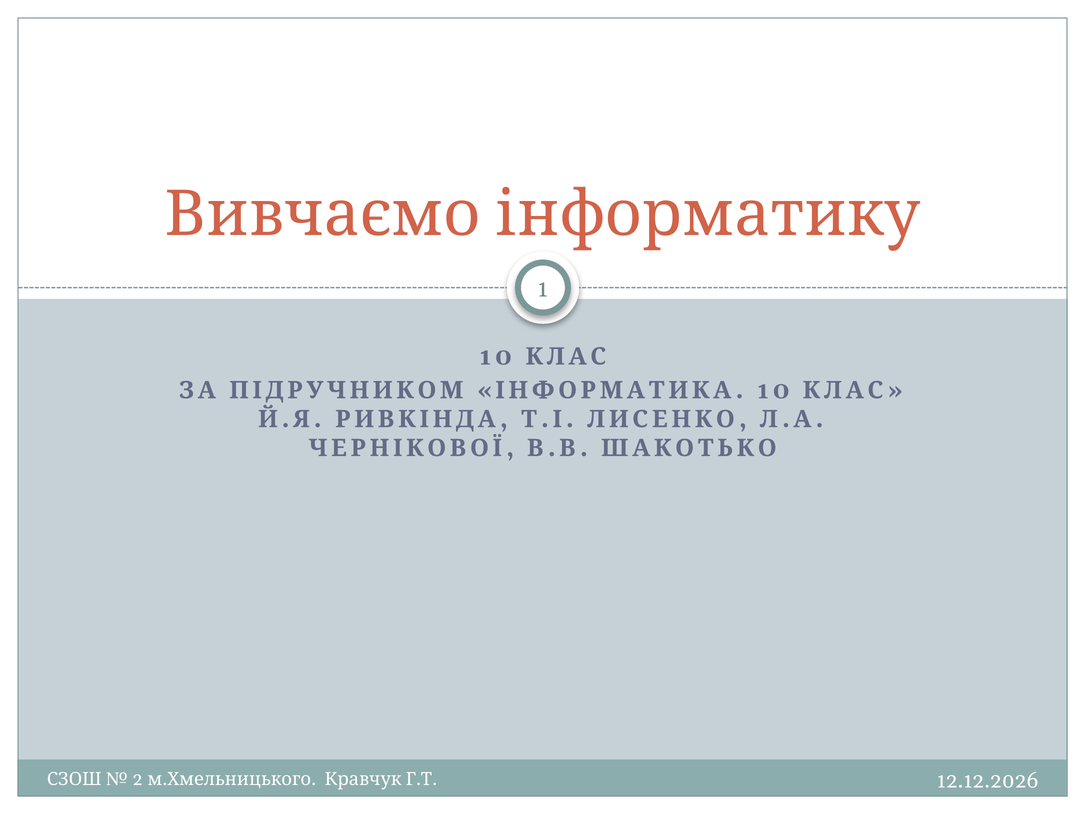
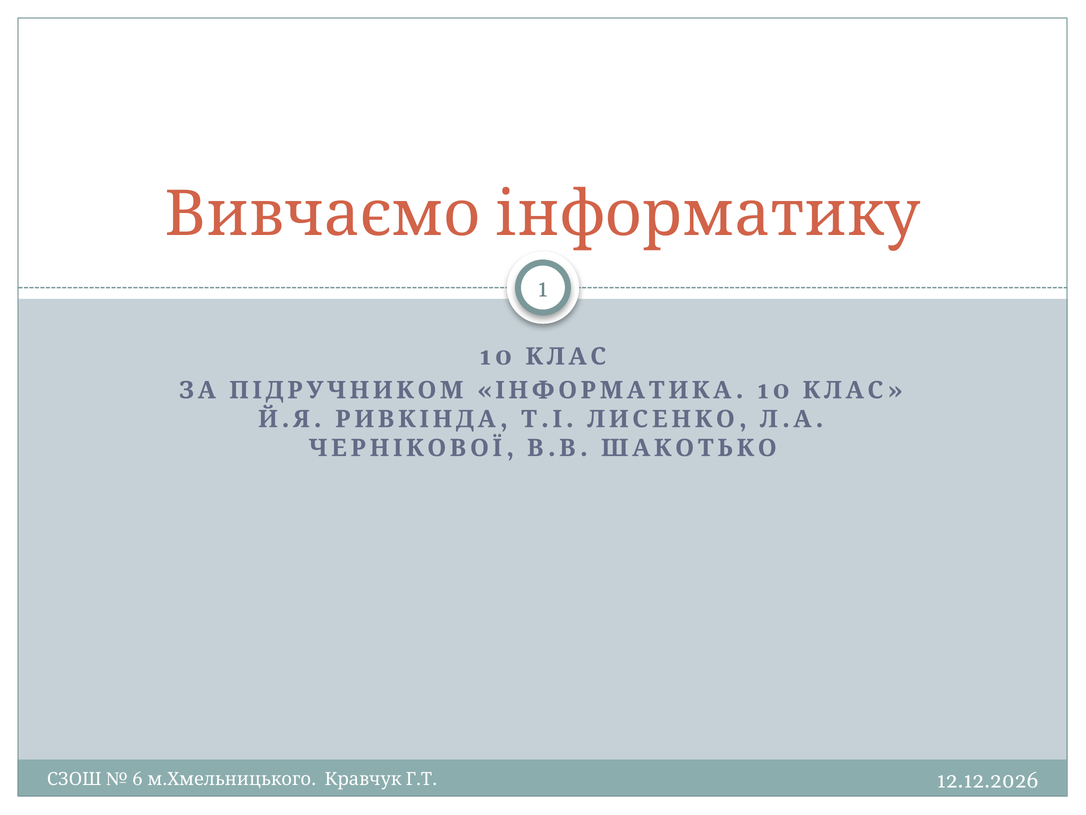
2: 2 -> 6
